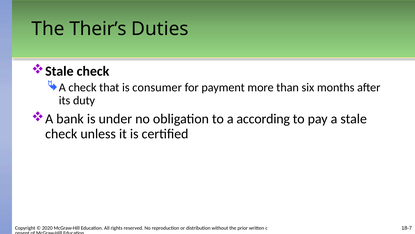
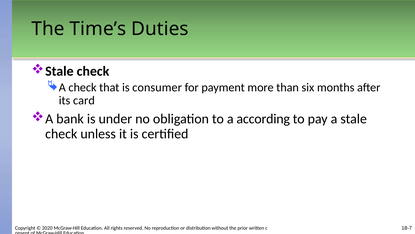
Their’s: Their’s -> Time’s
duty: duty -> card
